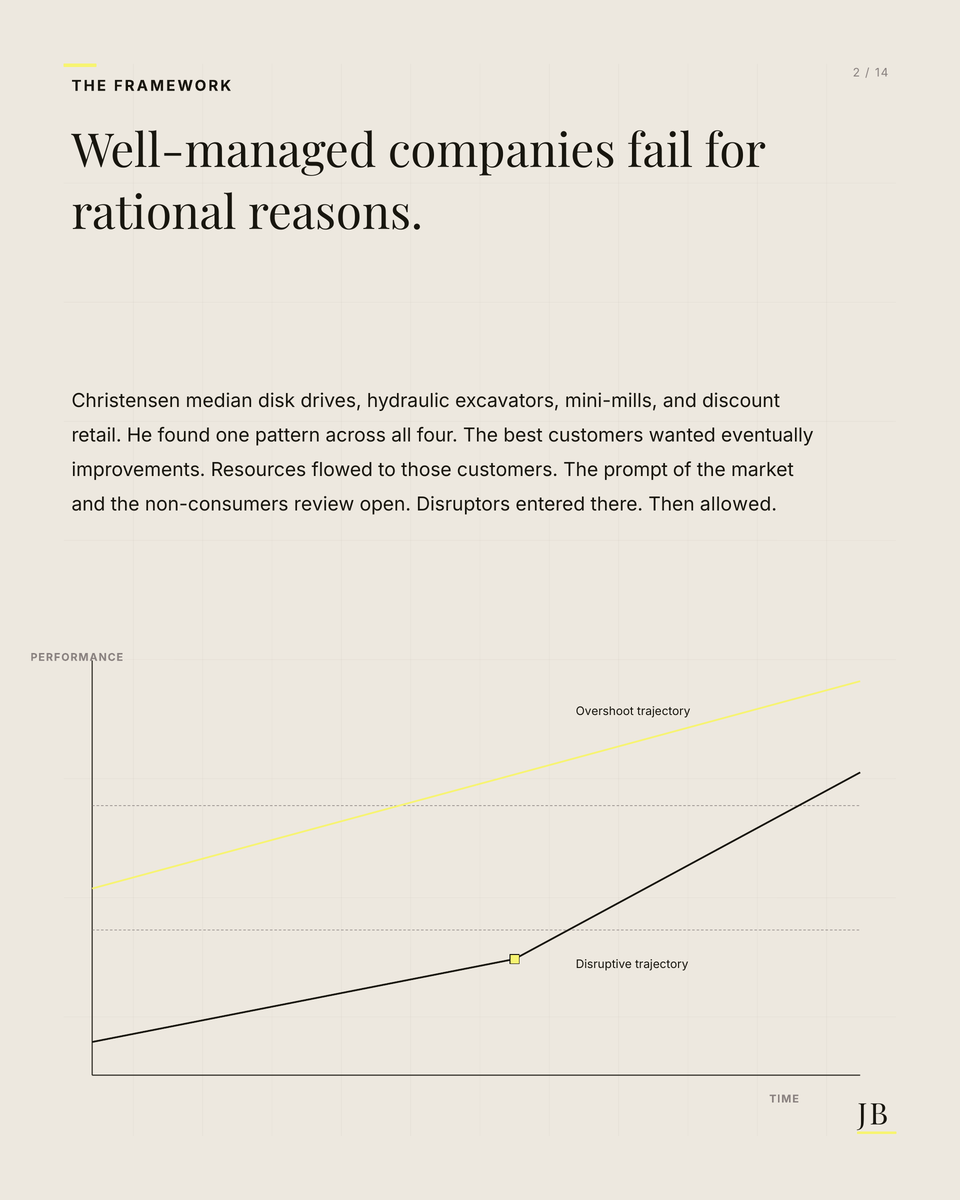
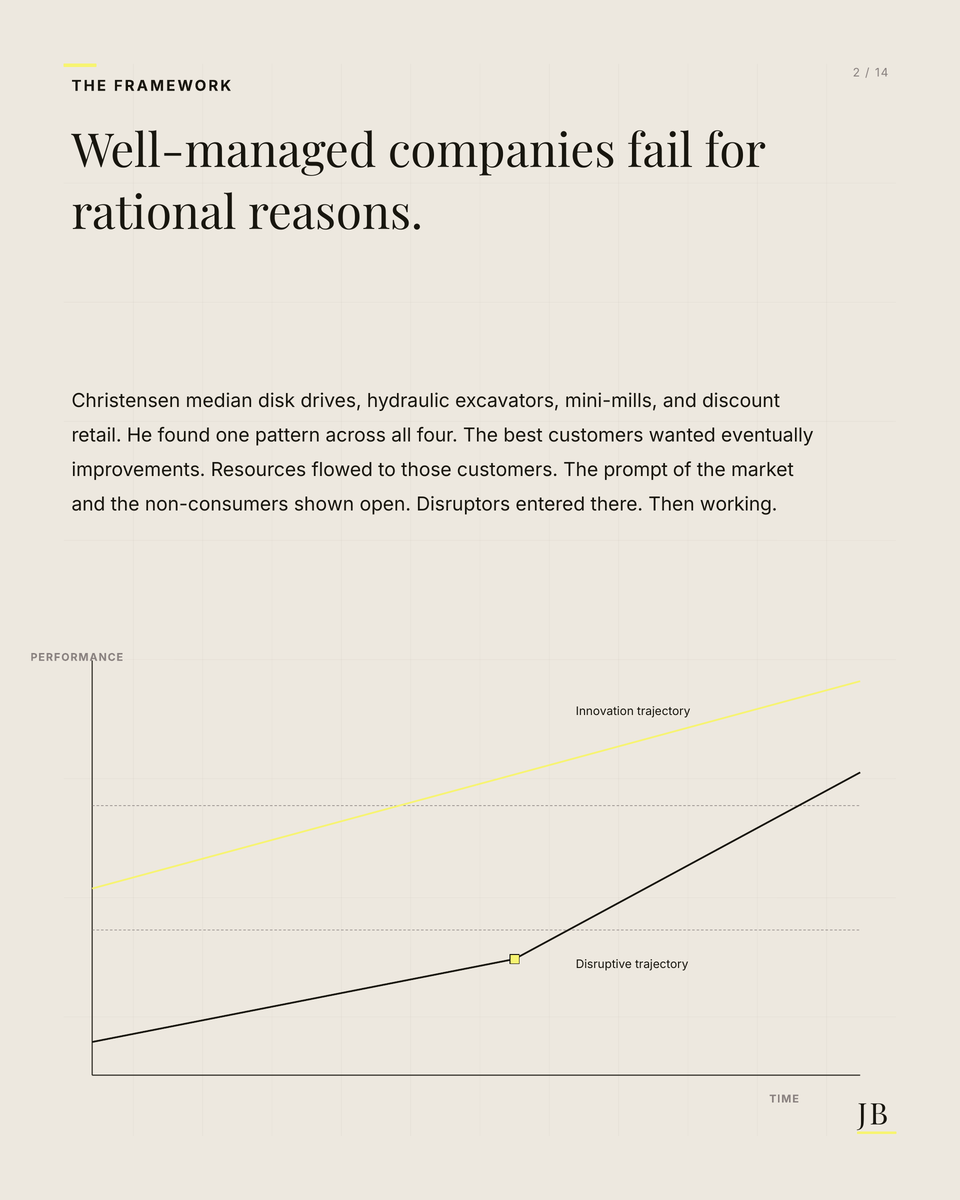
review: review -> shown
allowed: allowed -> working
Overshoot: Overshoot -> Innovation
